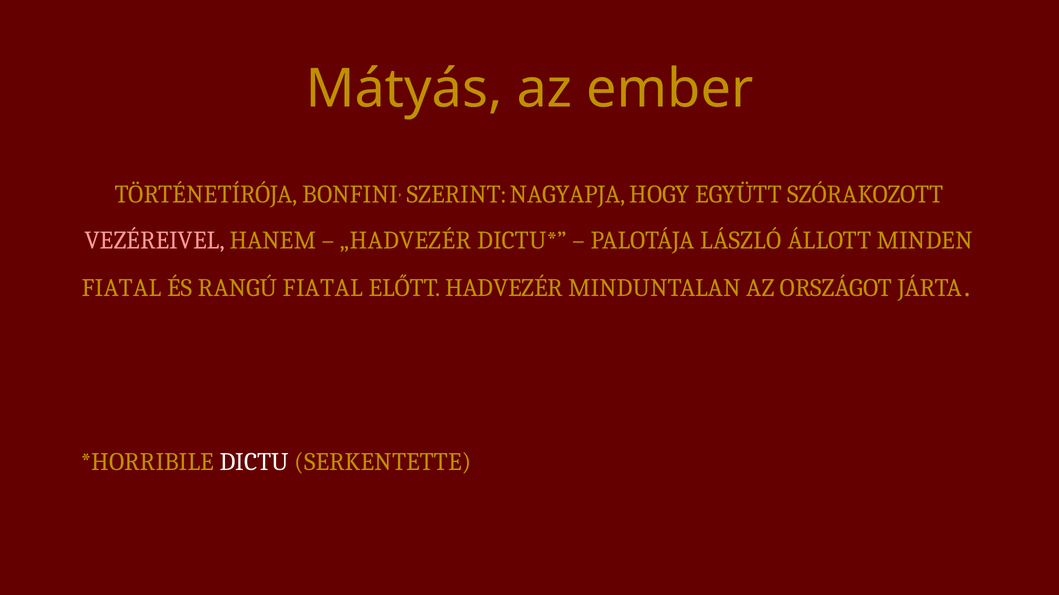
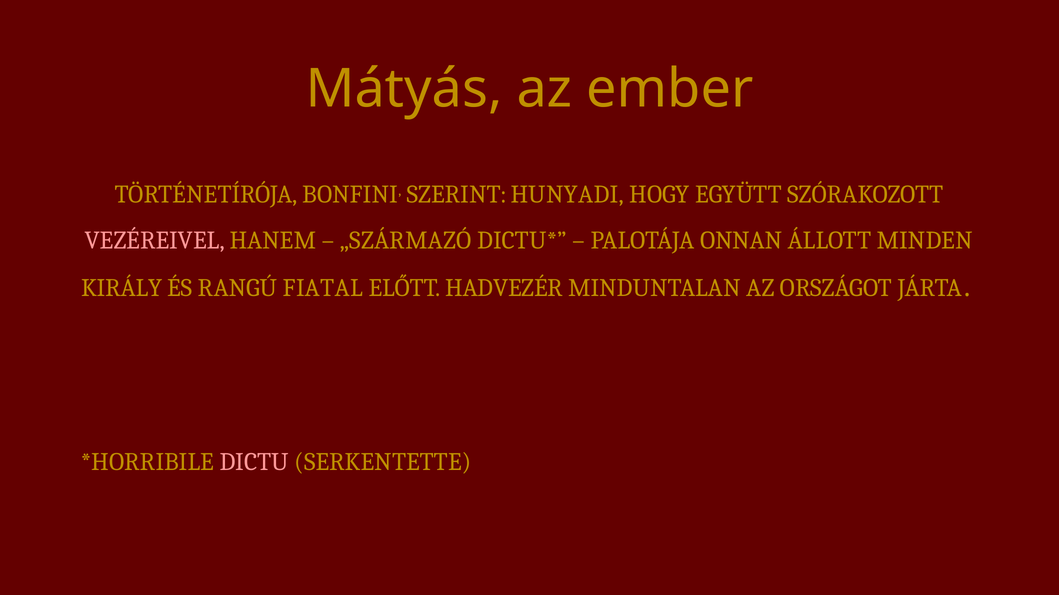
NAGYAPJA: NAGYAPJA -> HUNYADI
„HADVEZÉR: „HADVEZÉR -> „SZÁRMAZÓ
LÁSZLÓ: LÁSZLÓ -> ONNAN
FIATAL at (121, 288): FIATAL -> KIRÁLY
DICTU colour: white -> pink
